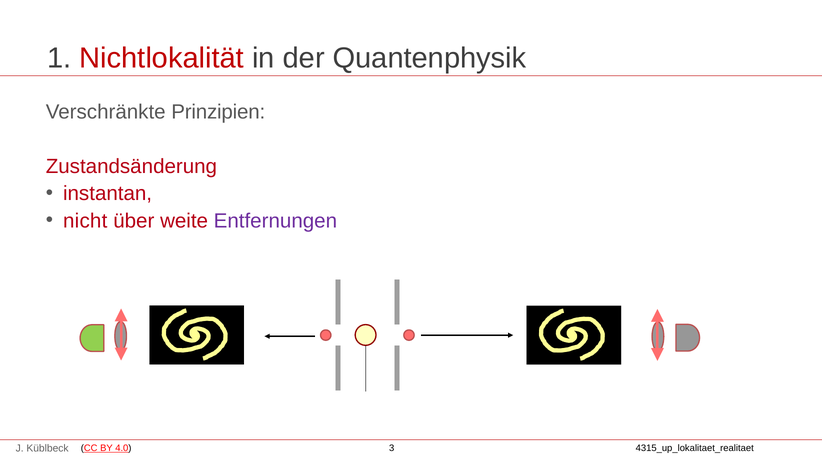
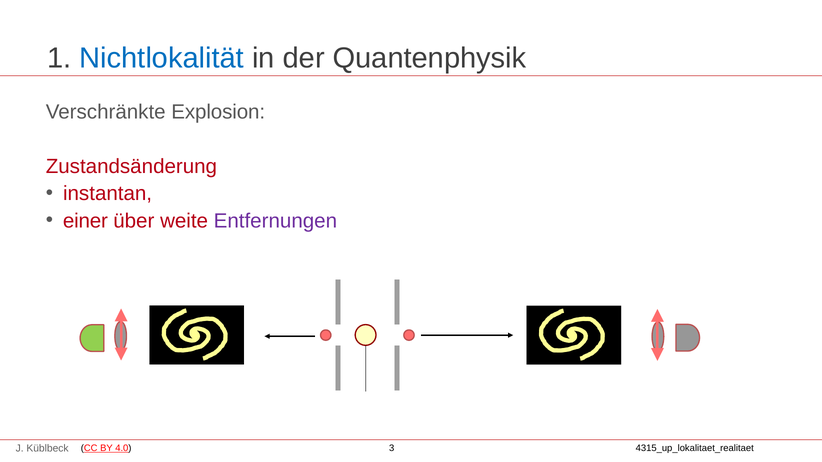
Nichtlokalität colour: red -> blue
Prinzipien: Prinzipien -> Explosion
nicht: nicht -> einer
